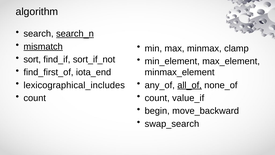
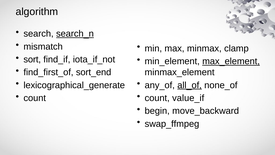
mismatch underline: present -> none
sort_if_not: sort_if_not -> iota_if_not
max_element underline: none -> present
iota_end: iota_end -> sort_end
lexicographical_includes: lexicographical_includes -> lexicographical_generate
swap_search: swap_search -> swap_ffmpeg
